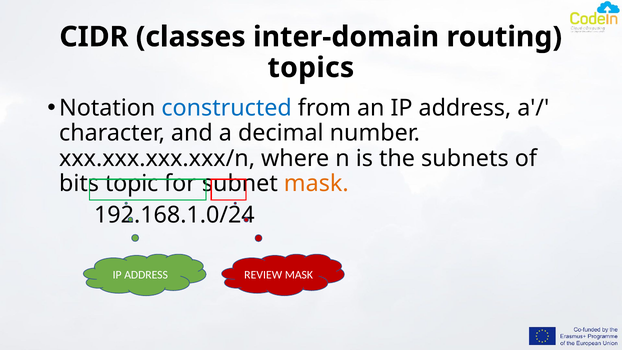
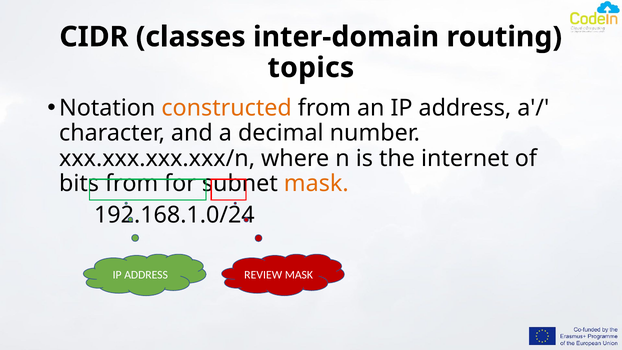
constructed colour: blue -> orange
subnets: subnets -> internet
bits topic: topic -> from
